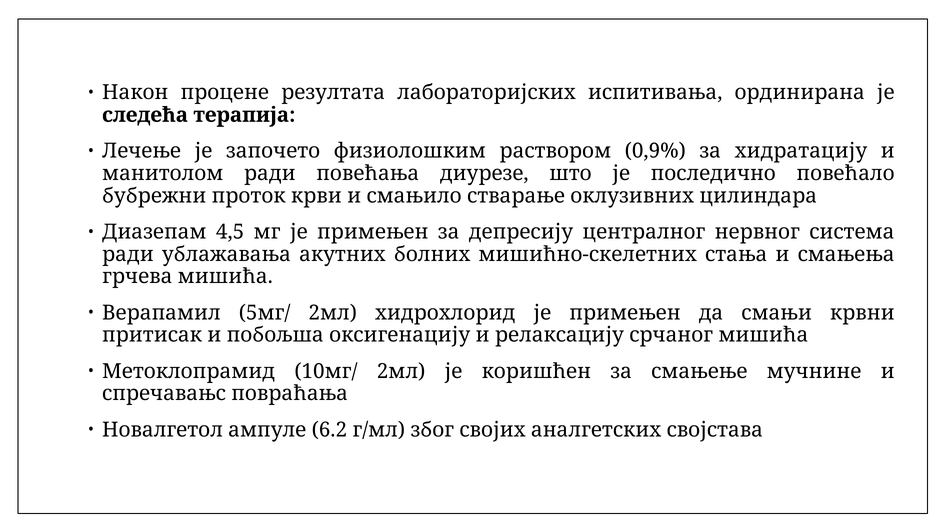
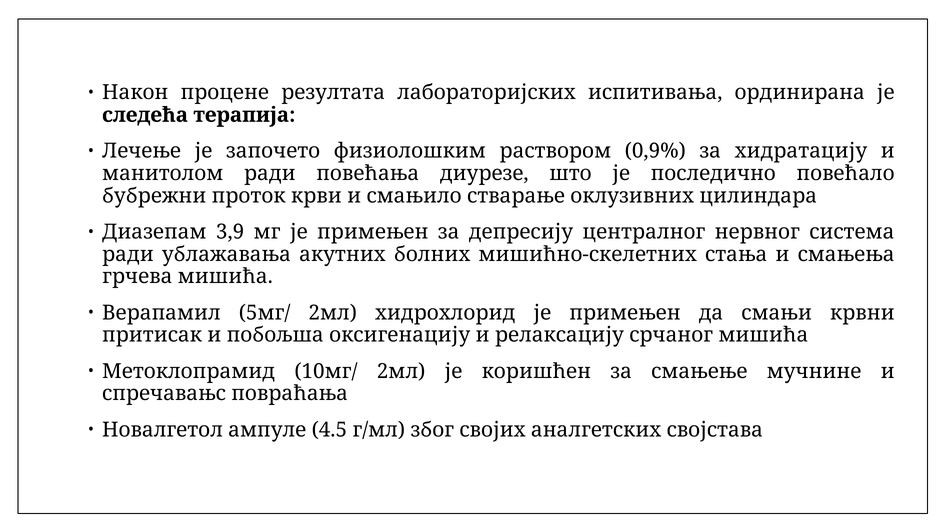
4,5: 4,5 -> 3,9
6.2: 6.2 -> 4.5
